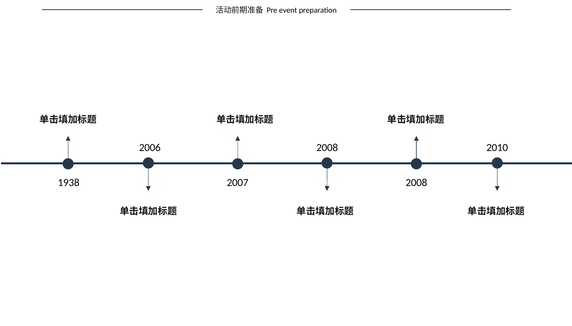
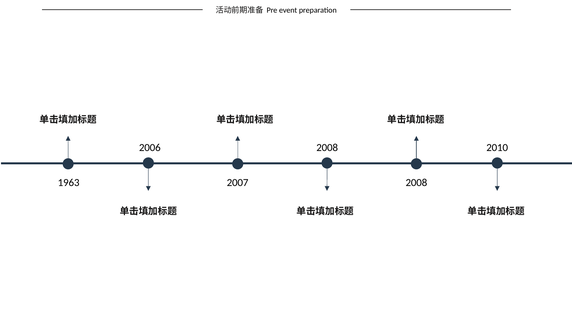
1938: 1938 -> 1963
